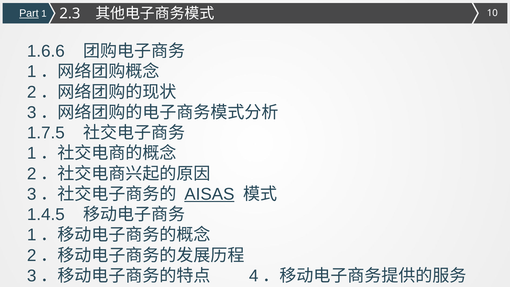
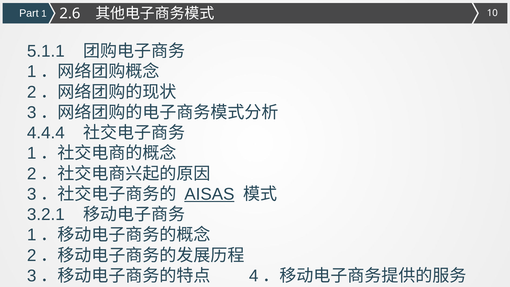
Part underline: present -> none
2.3: 2.3 -> 2.6
1.6.6: 1.6.6 -> 5.1.1
1.7.5: 1.7.5 -> 4.4.4
1.4.5: 1.4.5 -> 3.2.1
